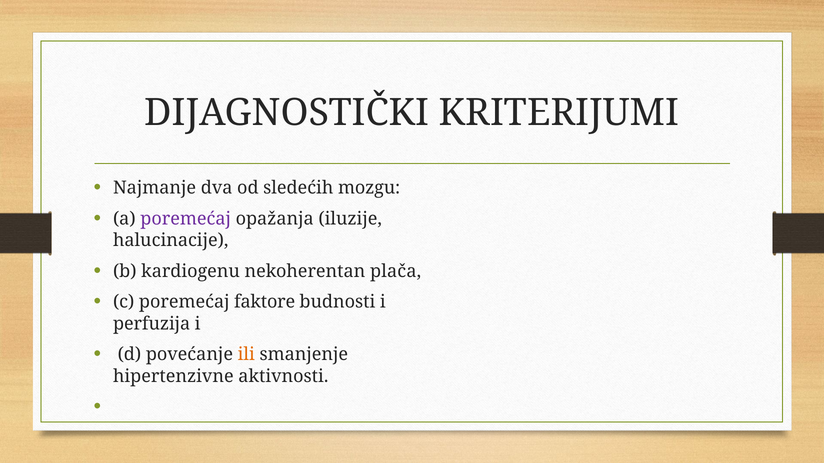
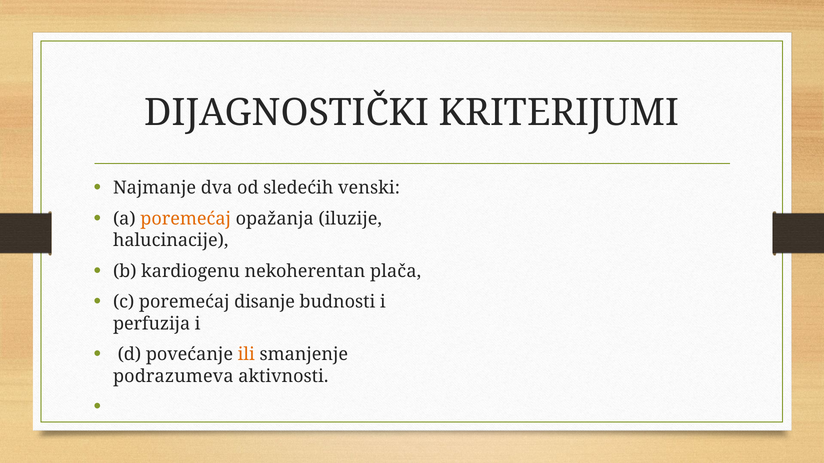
mozgu: mozgu -> venski
poremećaj at (186, 219) colour: purple -> orange
faktore: faktore -> disanje
hipertenzivne: hipertenzivne -> podrazumeva
